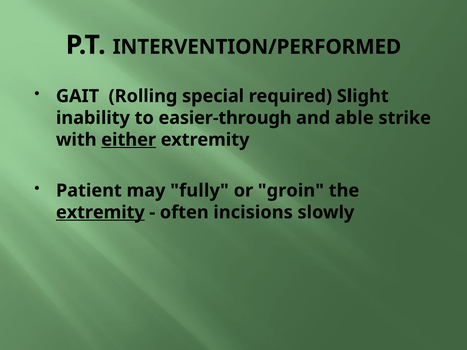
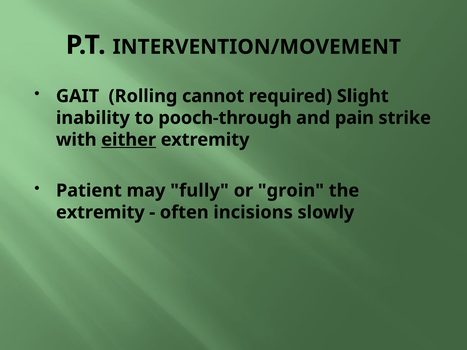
INTERVENTION/PERFORMED: INTERVENTION/PERFORMED -> INTERVENTION/MOVEMENT
special: special -> cannot
easier-through: easier-through -> pooch-through
able: able -> pain
extremity at (100, 213) underline: present -> none
